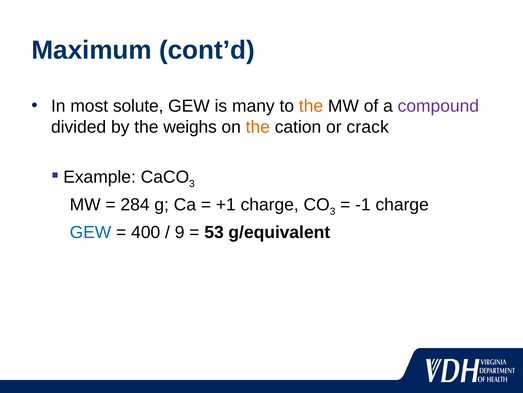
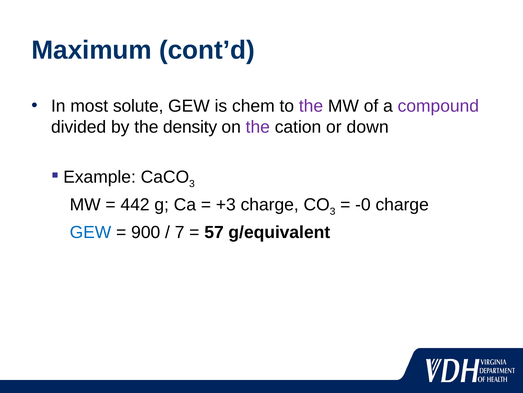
many: many -> chem
the at (311, 106) colour: orange -> purple
weighs: weighs -> density
the at (258, 127) colour: orange -> purple
crack: crack -> down
284: 284 -> 442
+1: +1 -> +3
-1: -1 -> -0
400: 400 -> 900
9: 9 -> 7
53: 53 -> 57
